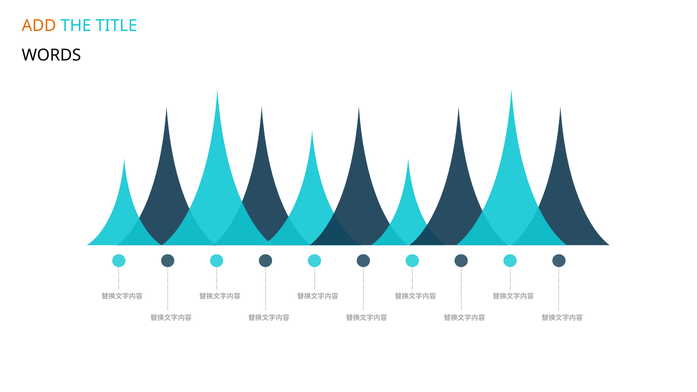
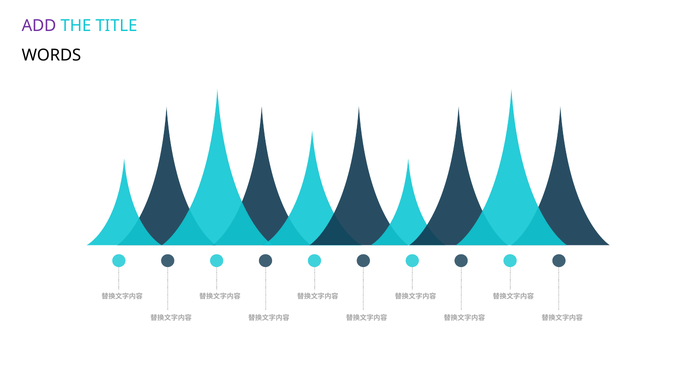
ADD colour: orange -> purple
